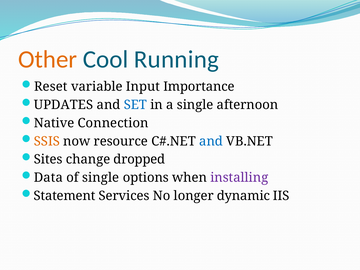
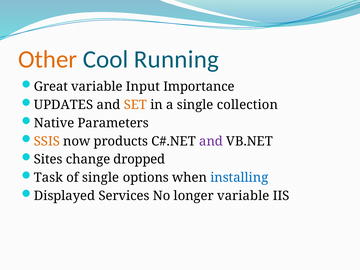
Reset: Reset -> Great
SET colour: blue -> orange
afternoon: afternoon -> collection
Connection: Connection -> Parameters
resource: resource -> products
and at (211, 141) colour: blue -> purple
Data: Data -> Task
installing colour: purple -> blue
Statement: Statement -> Displayed
longer dynamic: dynamic -> variable
